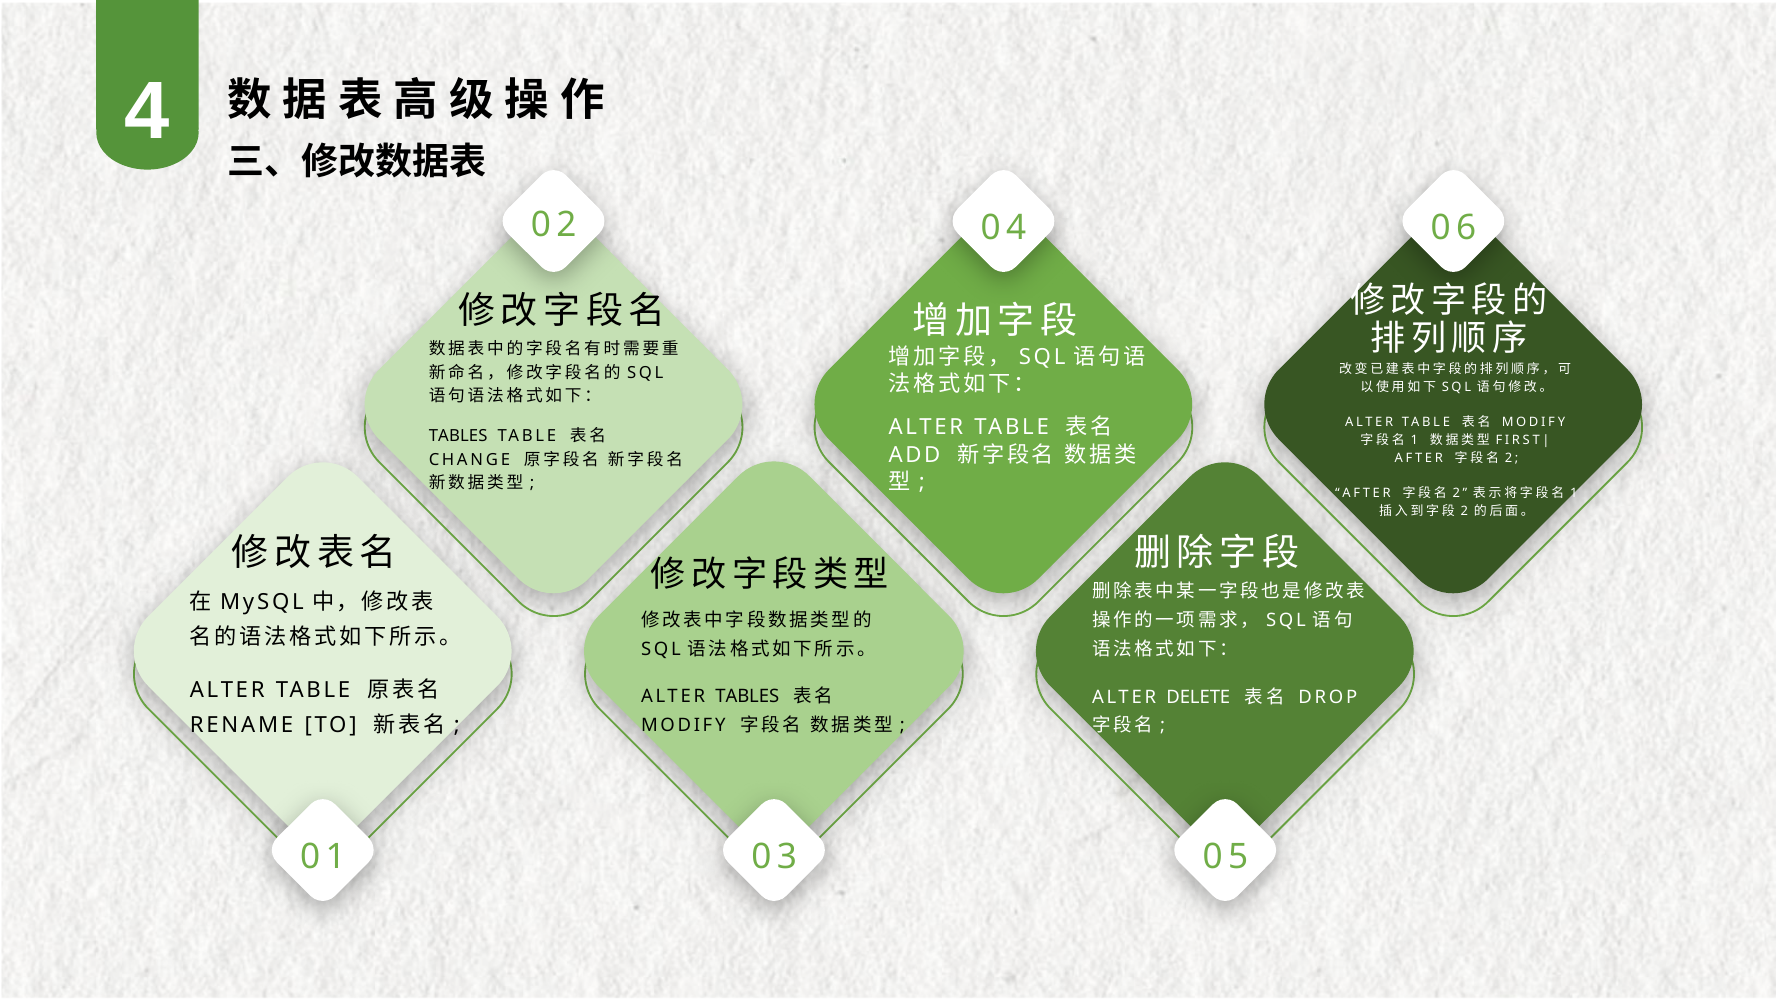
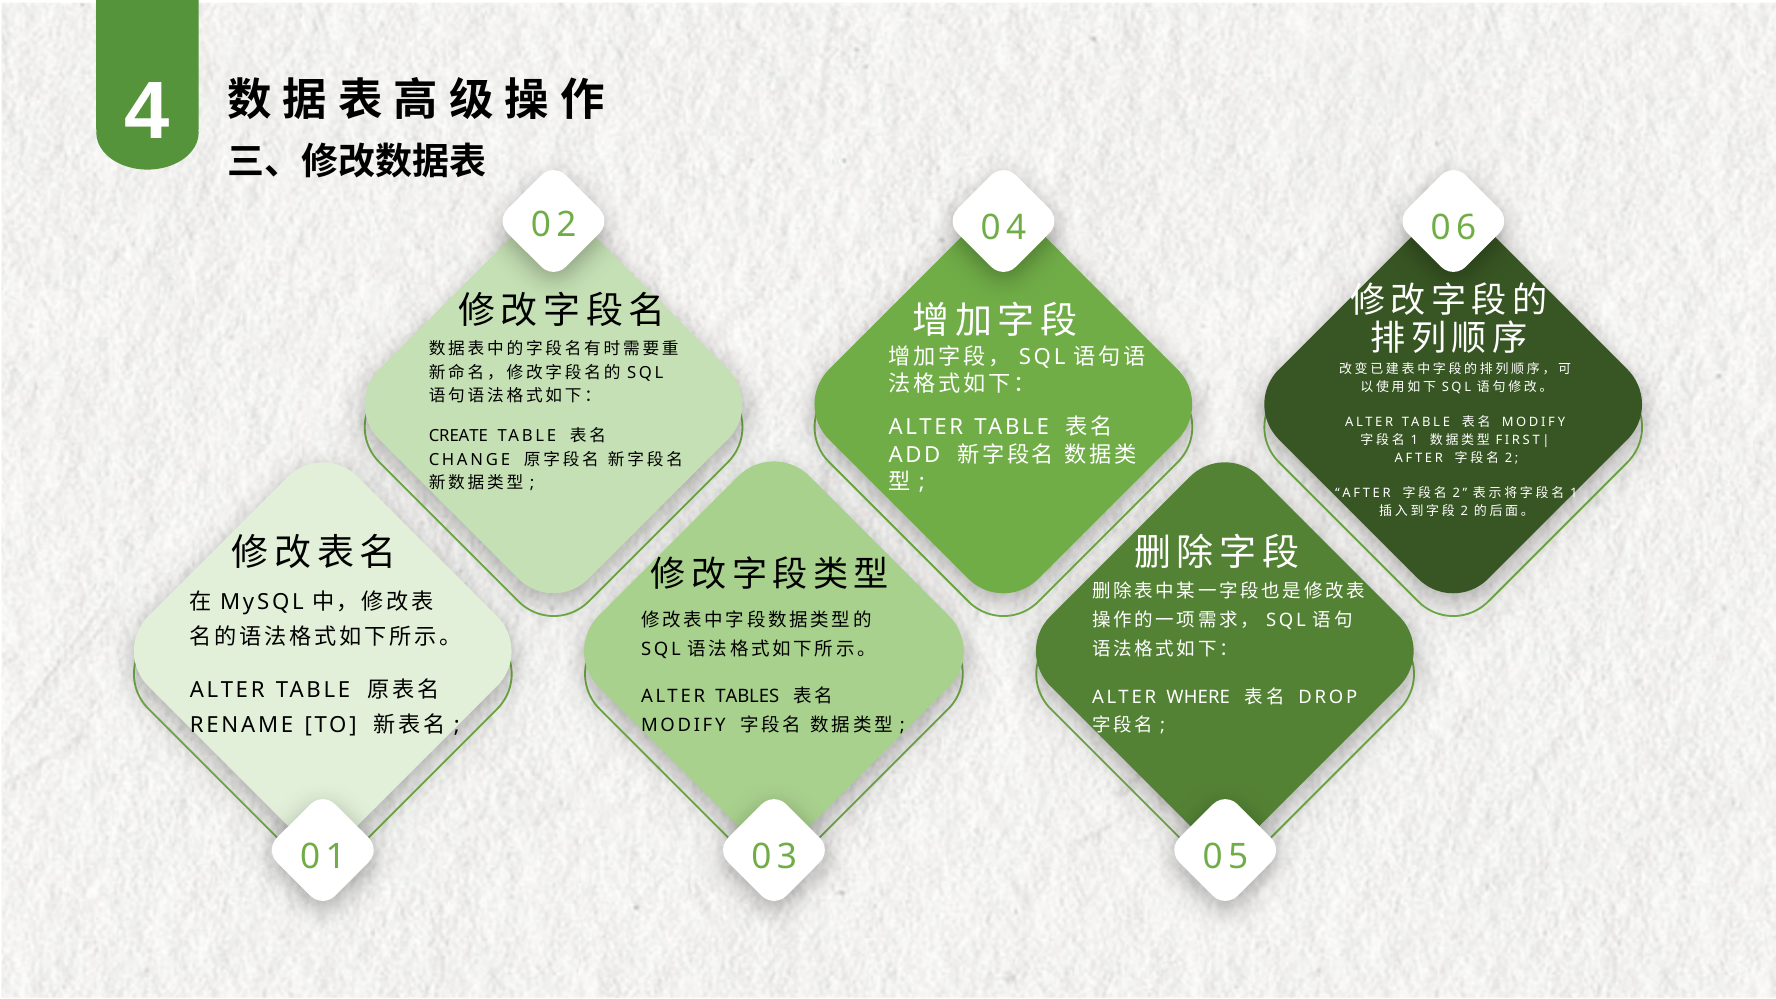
TABLES at (458, 436): TABLES -> CREATE
DELETE: DELETE -> WHERE
